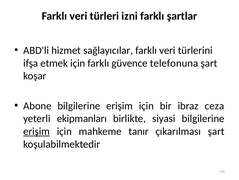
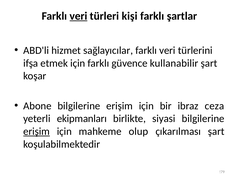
veri at (78, 16) underline: none -> present
izni: izni -> kişi
telefonuna: telefonuna -> kullanabilir
tanır: tanır -> olup
